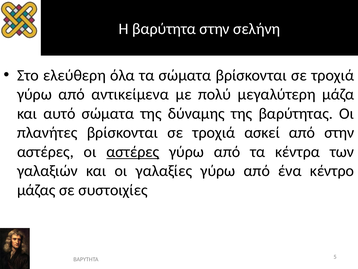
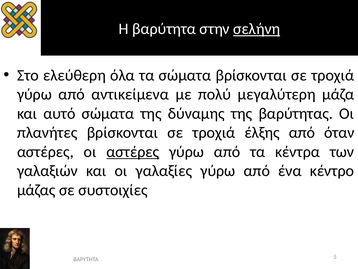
σελήνη underline: none -> present
ασκεί: ασκεί -> έλξης
από στην: στην -> όταν
